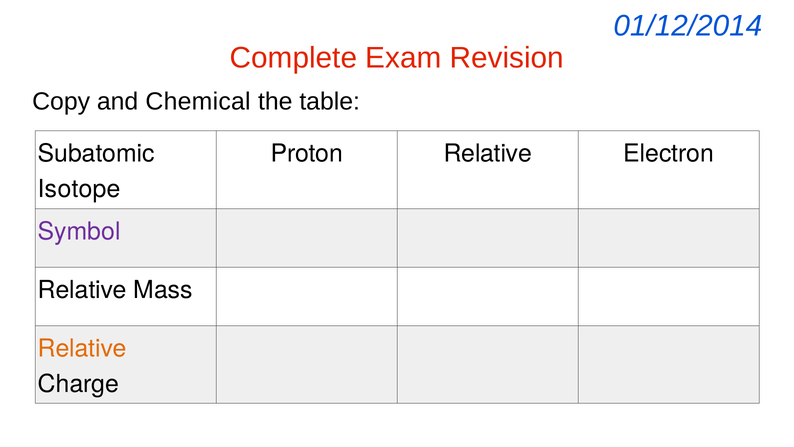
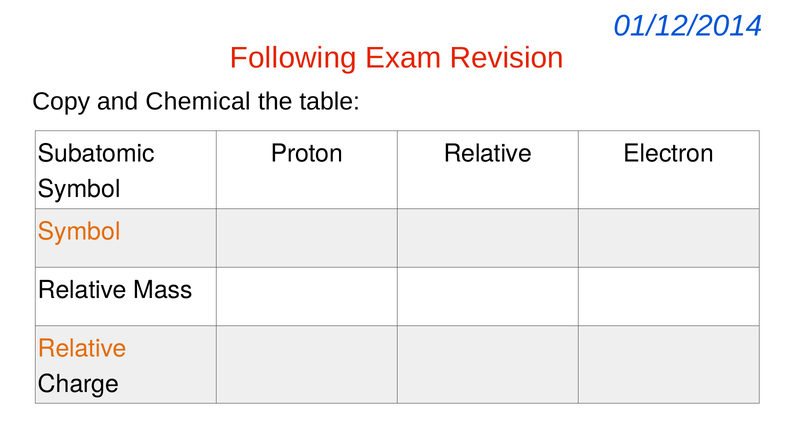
Complete: Complete -> Following
Isotope at (79, 189): Isotope -> Symbol
Symbol at (79, 231) colour: purple -> orange
